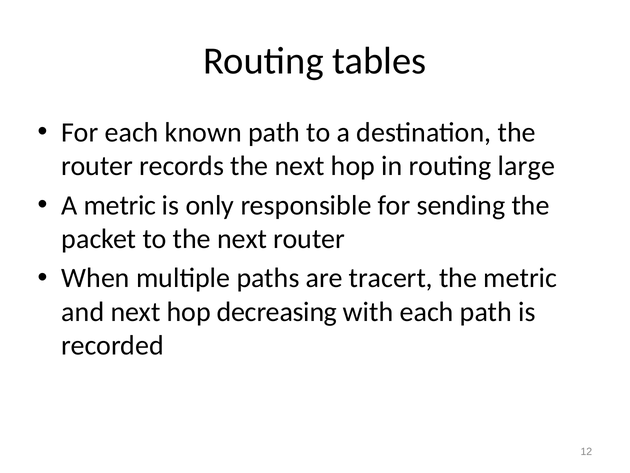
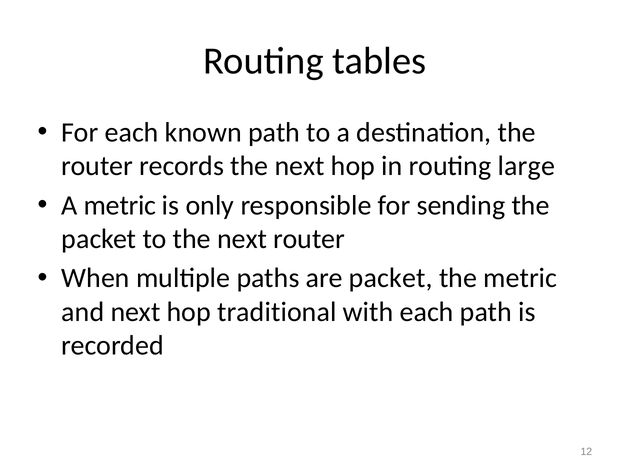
are tracert: tracert -> packet
decreasing: decreasing -> traditional
